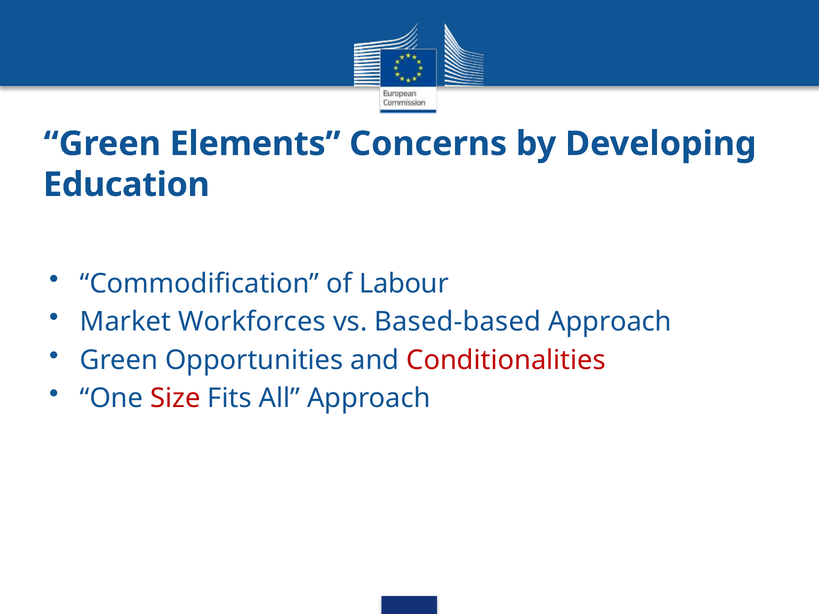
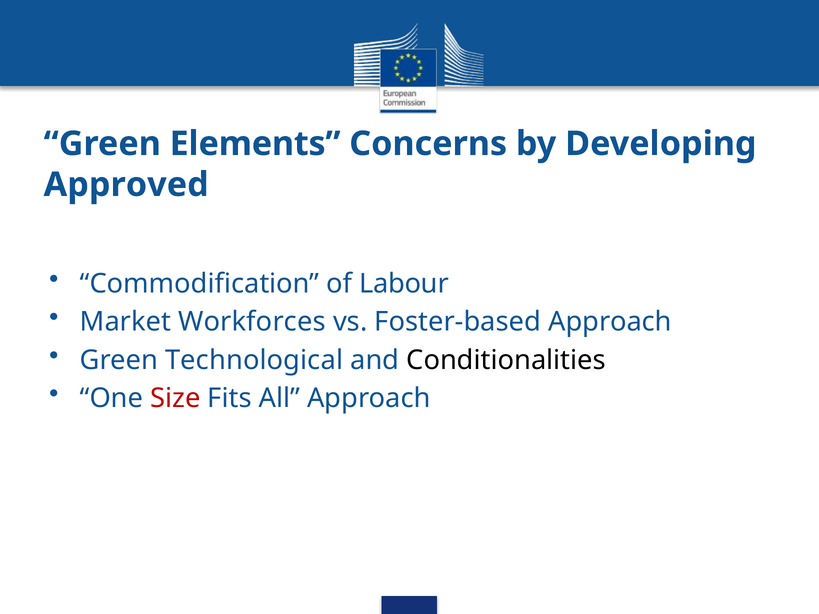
Education: Education -> Approved
Based-based: Based-based -> Foster-based
Opportunities: Opportunities -> Technological
Conditionalities colour: red -> black
